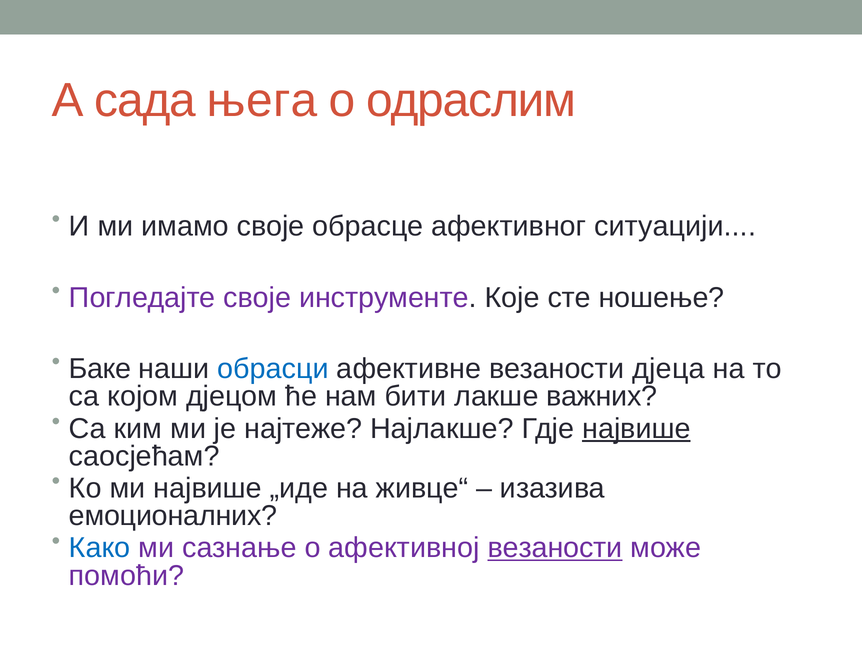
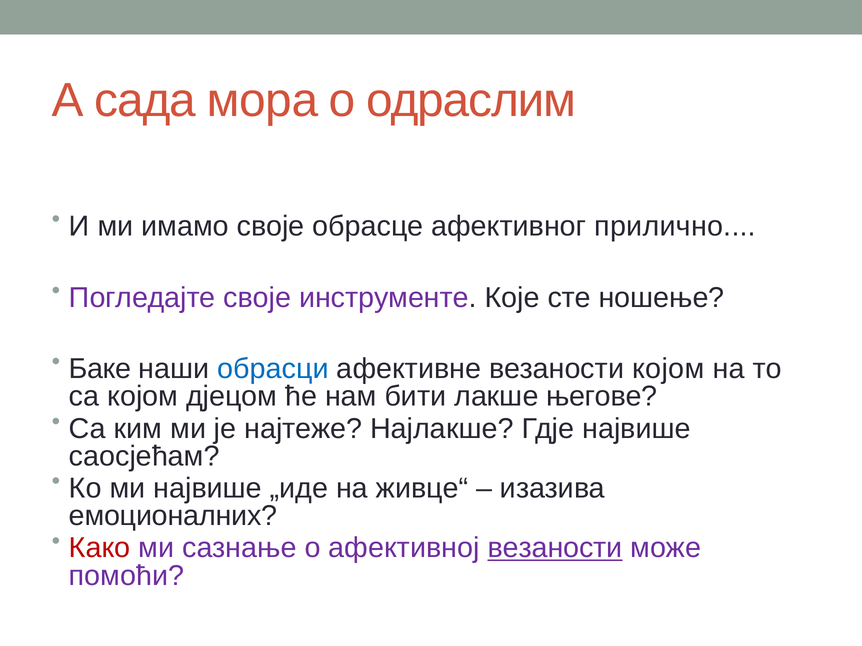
њега: њега -> мора
ситуацији: ситуацији -> прилично
везаности дјеца: дјеца -> којом
важних: важних -> његове
највише at (636, 429) underline: present -> none
Како colour: blue -> red
